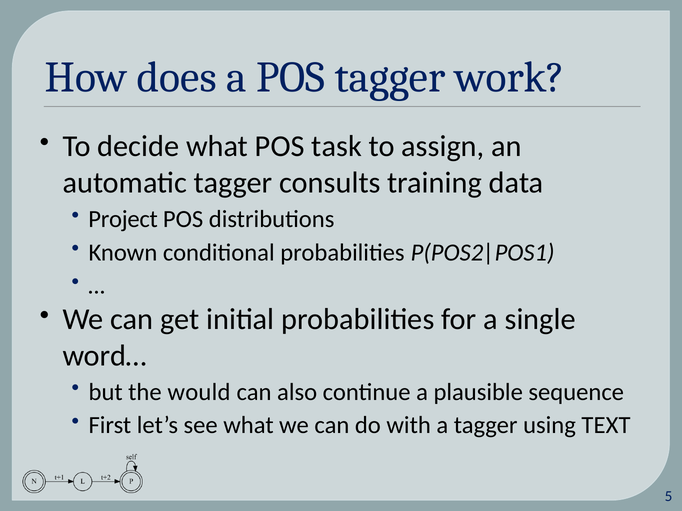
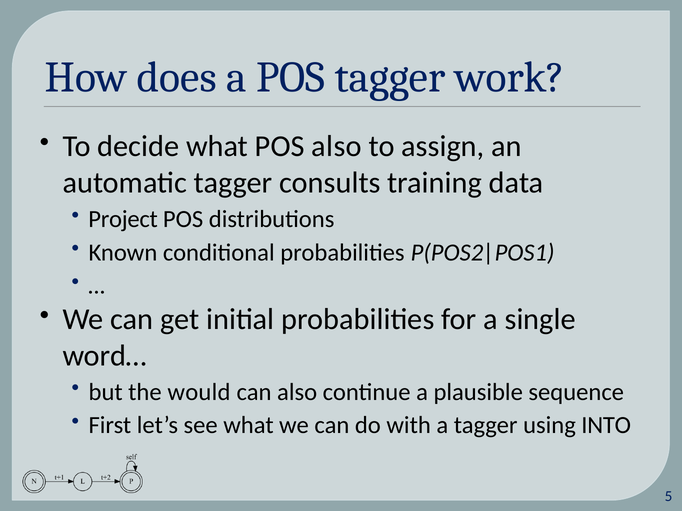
POS task: task -> also
TEXT: TEXT -> INTO
